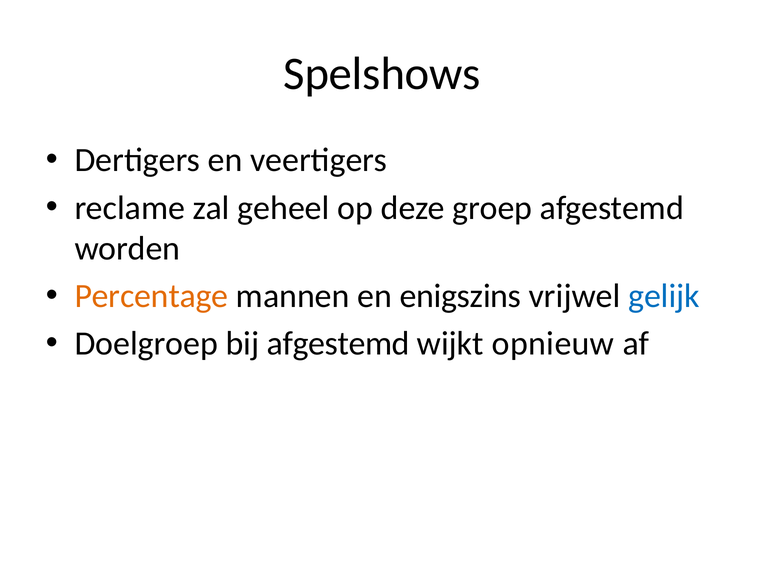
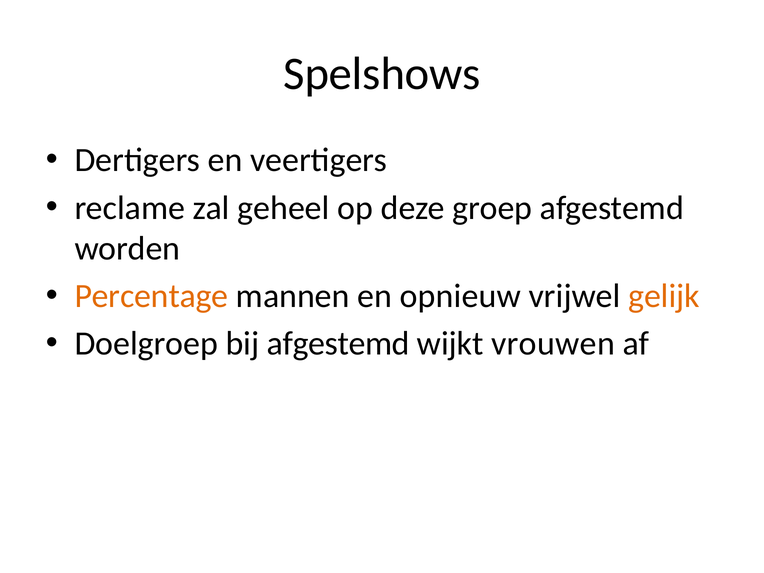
enigszins: enigszins -> opnieuw
gelijk colour: blue -> orange
opnieuw: opnieuw -> vrouwen
